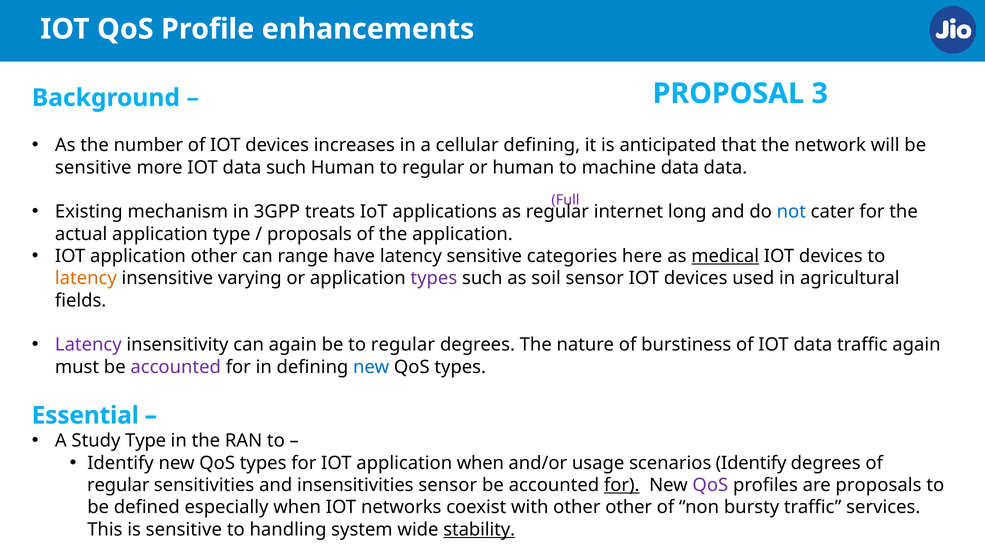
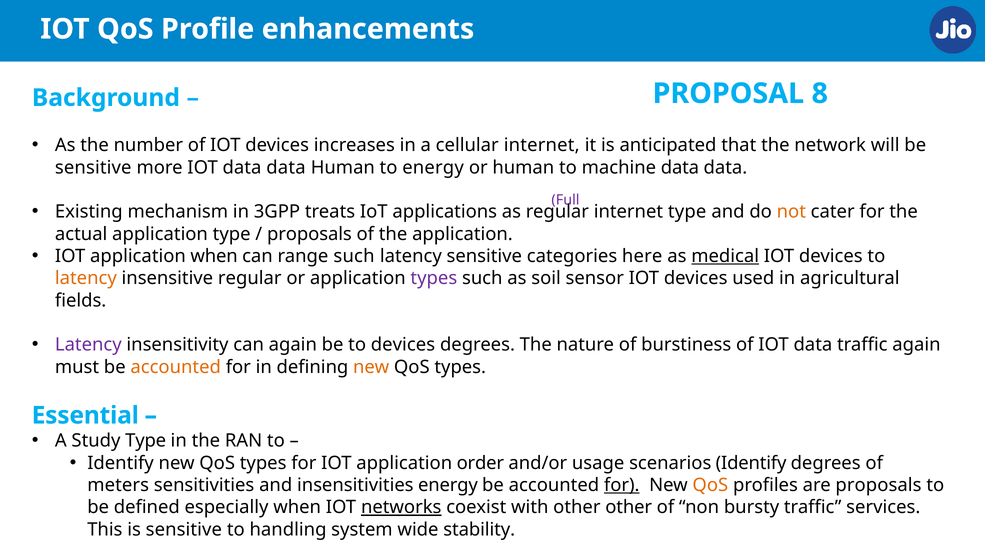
3: 3 -> 8
cellular defining: defining -> internet
IOT data such: such -> data
Human to regular: regular -> energy
long at (687, 212): long -> type
not colour: blue -> orange
application other: other -> when
range have: have -> such
insensitive varying: varying -> regular
be to regular: regular -> devices
accounted at (176, 367) colour: purple -> orange
new at (371, 367) colour: blue -> orange
application when: when -> order
regular at (118, 485): regular -> meters
insensitivities sensor: sensor -> energy
QoS at (710, 485) colour: purple -> orange
networks underline: none -> present
stability underline: present -> none
